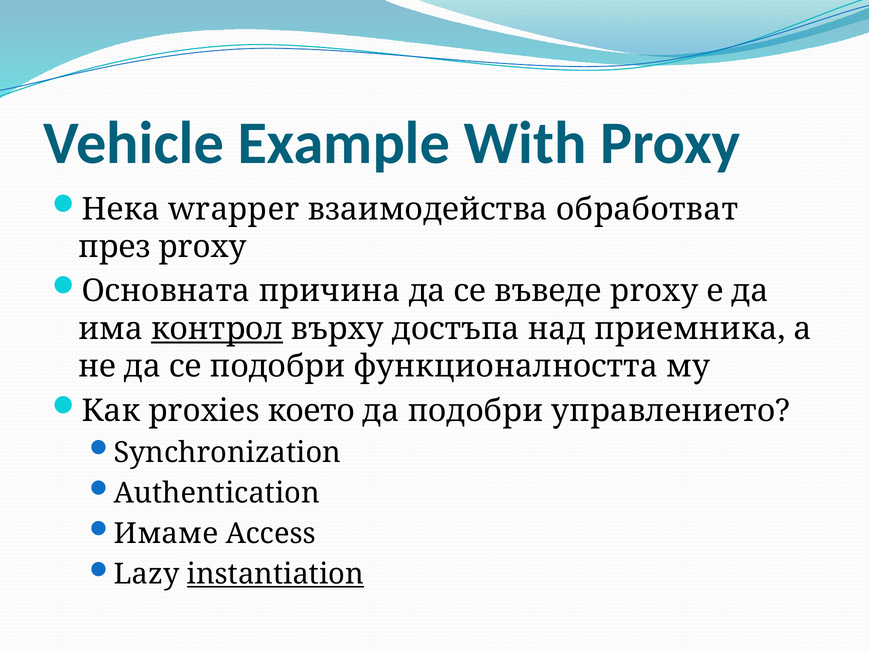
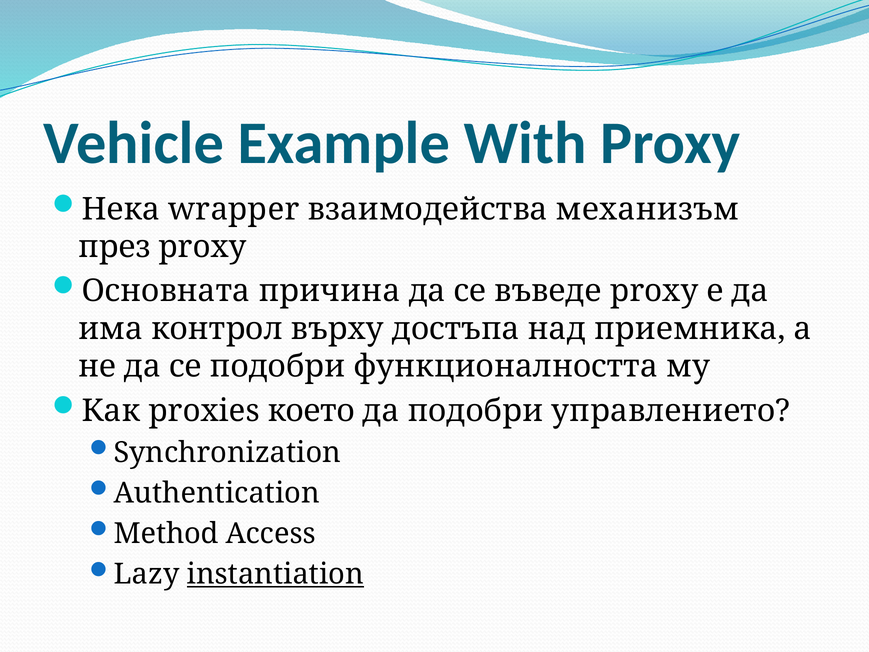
обработват: обработват -> механизъм
контрол underline: present -> none
Имаме: Имаме -> Method
